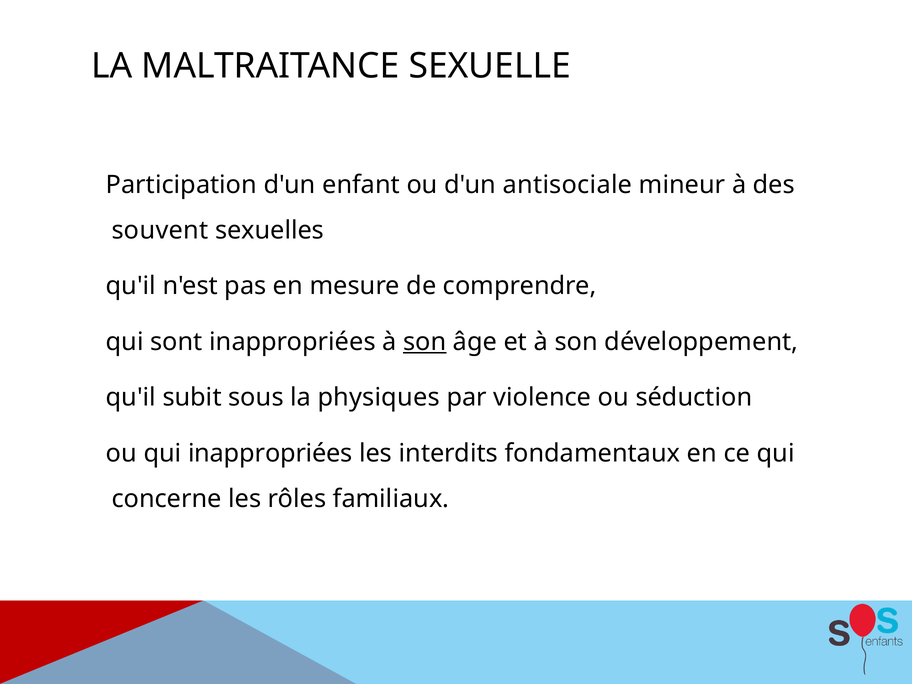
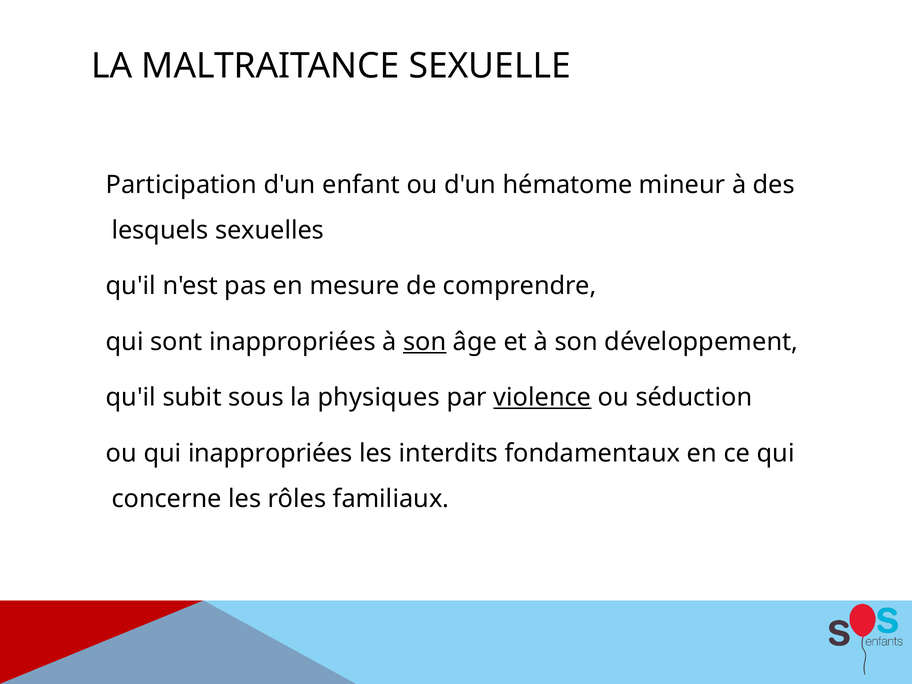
antisociale: antisociale -> hématome
souvent: souvent -> lesquels
violence underline: none -> present
